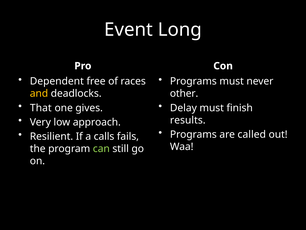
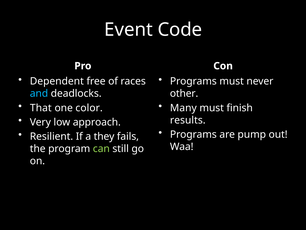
Long: Long -> Code
and colour: yellow -> light blue
gives: gives -> color
Delay: Delay -> Many
called: called -> pump
calls: calls -> they
